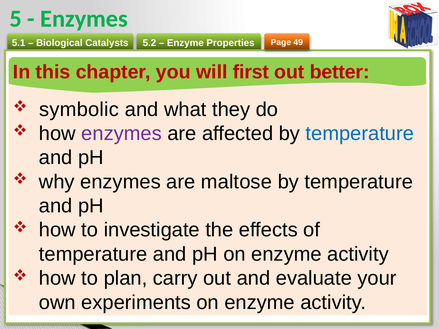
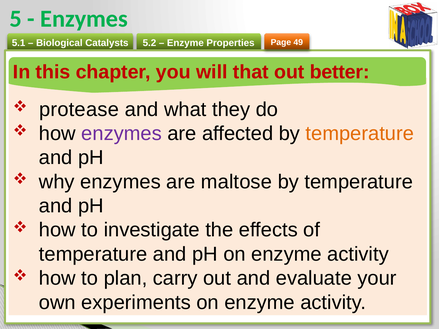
first: first -> that
symbolic: symbolic -> protease
temperature at (360, 134) colour: blue -> orange
